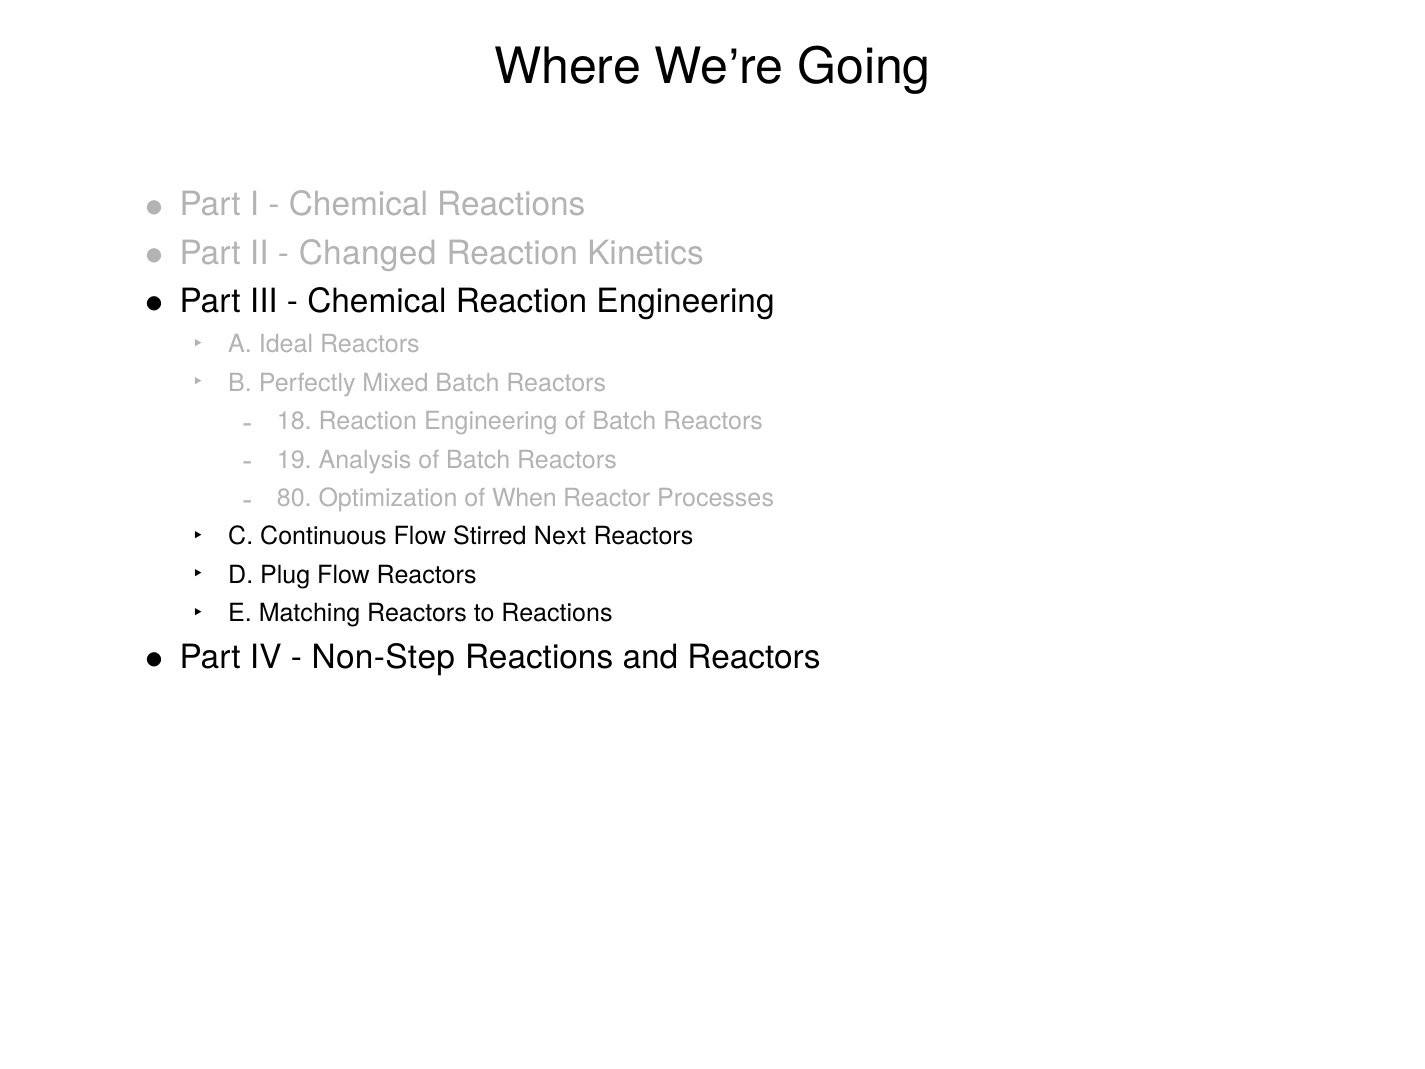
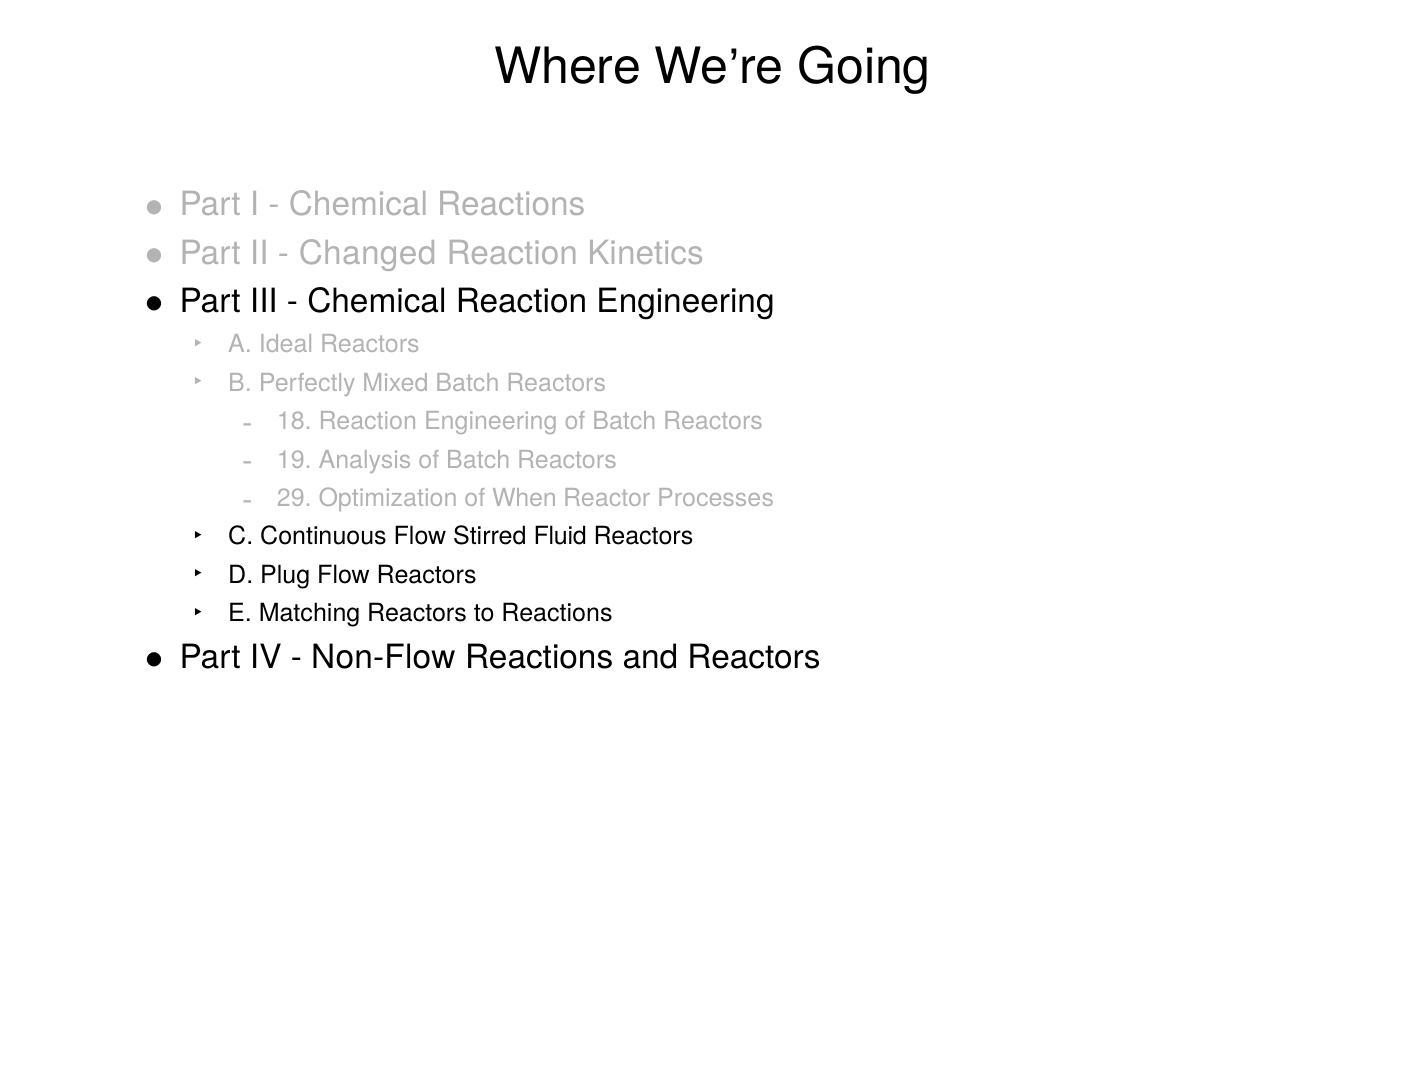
80: 80 -> 29
Next: Next -> Fluid
Non-Step: Non-Step -> Non-Flow
